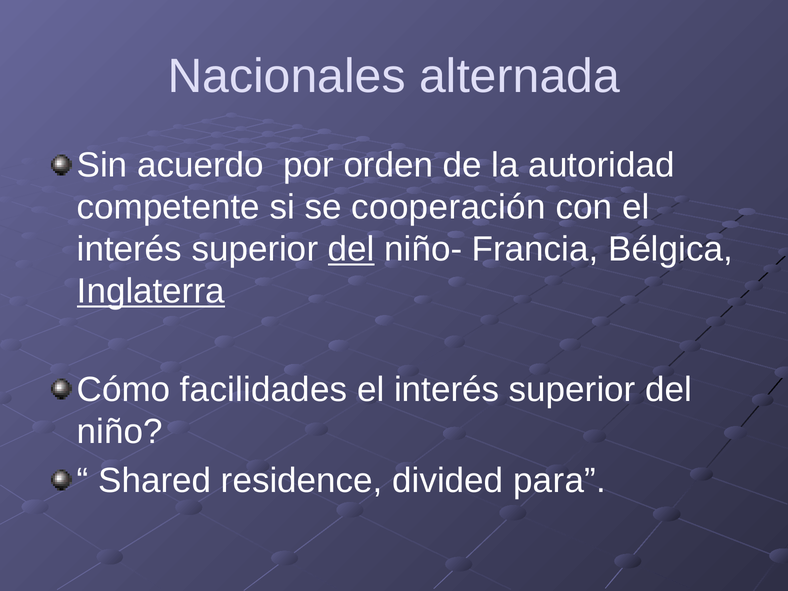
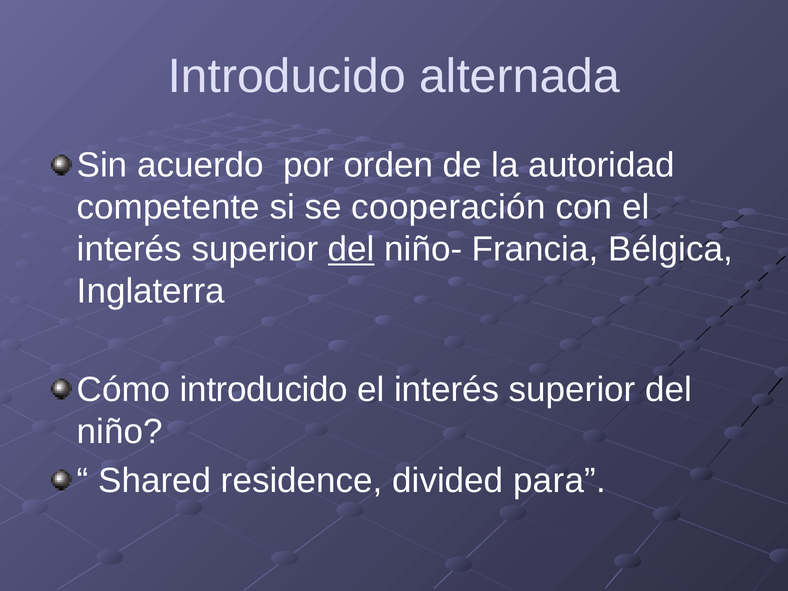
Nacionales at (287, 76): Nacionales -> Introducido
Inglaterra underline: present -> none
Cómo facilidades: facilidades -> introducido
